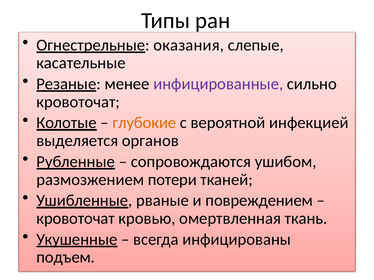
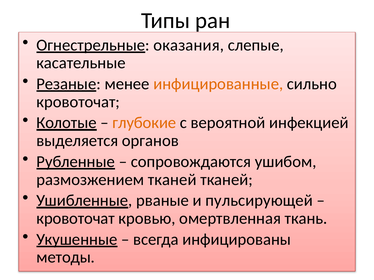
инфицированные colour: purple -> orange
размозжением потери: потери -> тканей
повреждением: повреждением -> пульсирующей
подъем: подъем -> методы
